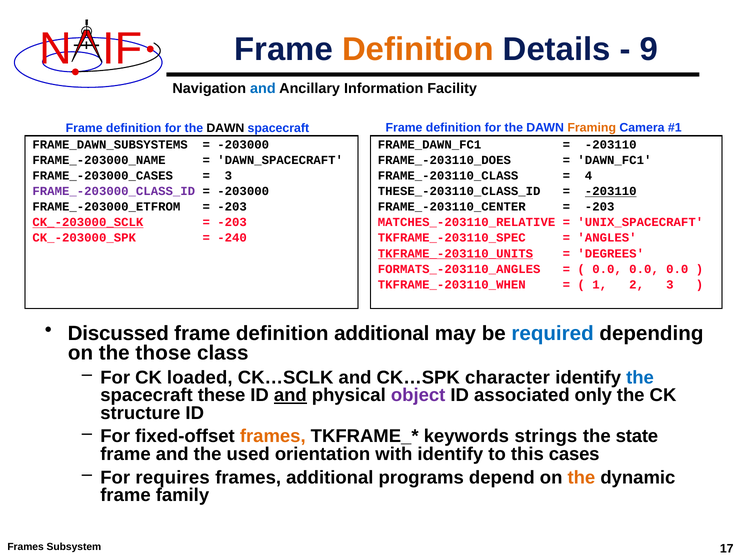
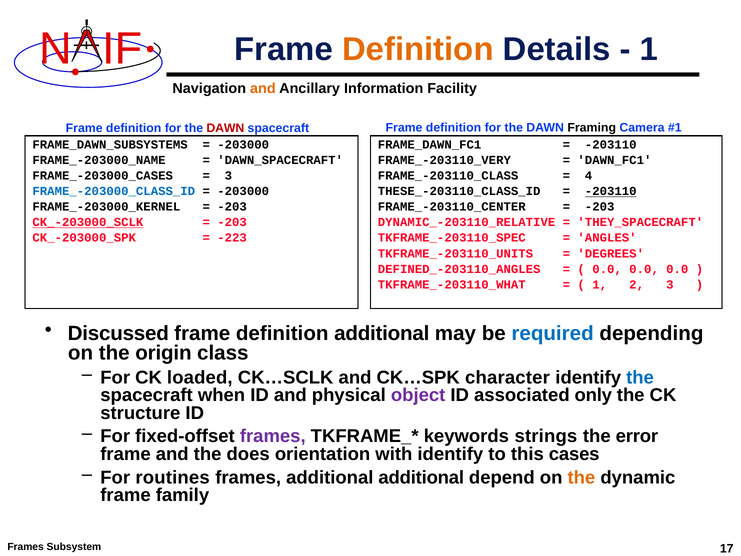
9 at (649, 50): 9 -> 1
and at (263, 88) colour: blue -> orange
DAWN at (225, 128) colour: black -> red
Framing colour: orange -> black
FRAME_-203110_DOES: FRAME_-203110_DOES -> FRAME_-203110_VERY
FRAME_-203000_CLASS_ID colour: purple -> blue
FRAME_-203000_ETFROM: FRAME_-203000_ETFROM -> FRAME_-203000_KERNEL
MATCHES_-203110_RELATIVE: MATCHES_-203110_RELATIVE -> DYNAMIC_-203110_RELATIVE
UNIX_SPACECRAFT: UNIX_SPACECRAFT -> THEY_SPACECRAFT
-240: -240 -> -223
TKFRAME_-203110_UNITS underline: present -> none
FORMATS_-203110_ANGLES: FORMATS_-203110_ANGLES -> DEFINED_-203110_ANGLES
TKFRAME_-203110_WHEN: TKFRAME_-203110_WHEN -> TKFRAME_-203110_WHAT
those: those -> origin
these: these -> when
and at (290, 395) underline: present -> none
frames at (273, 436) colour: orange -> purple
state: state -> error
used: used -> does
requires: requires -> routines
additional programs: programs -> additional
